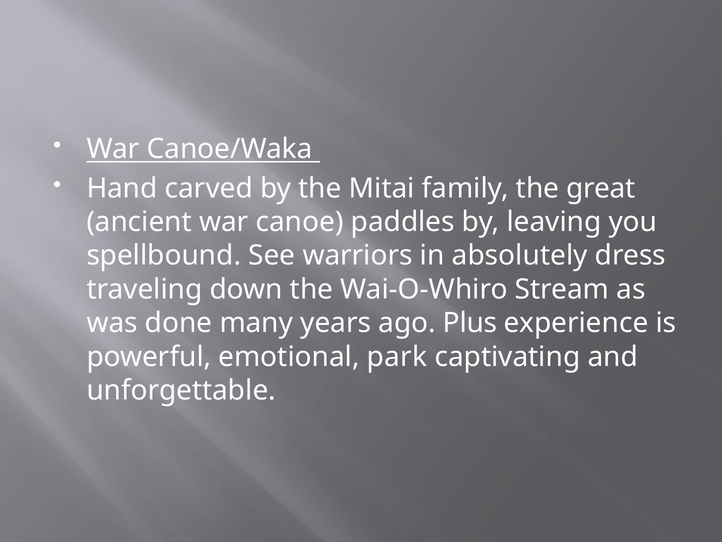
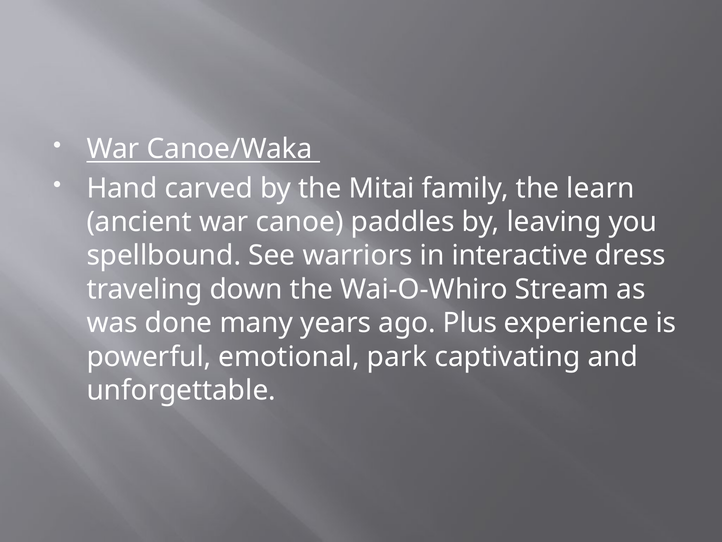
great: great -> learn
absolutely: absolutely -> interactive
